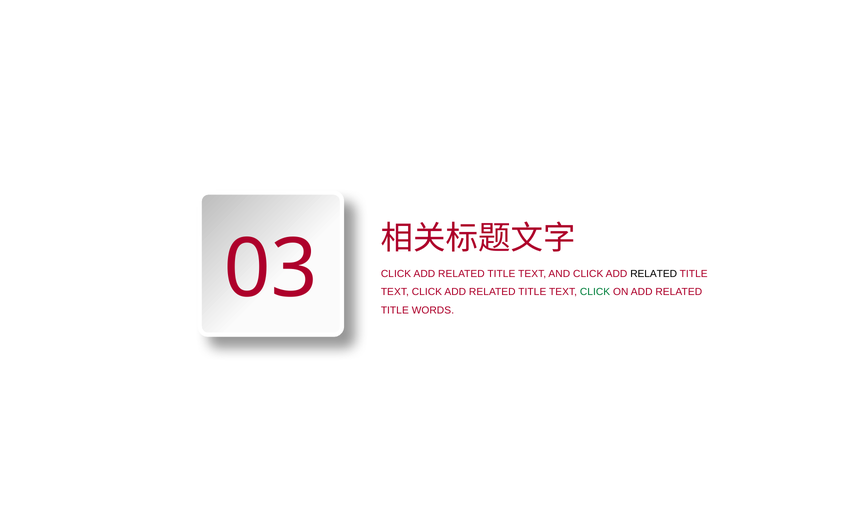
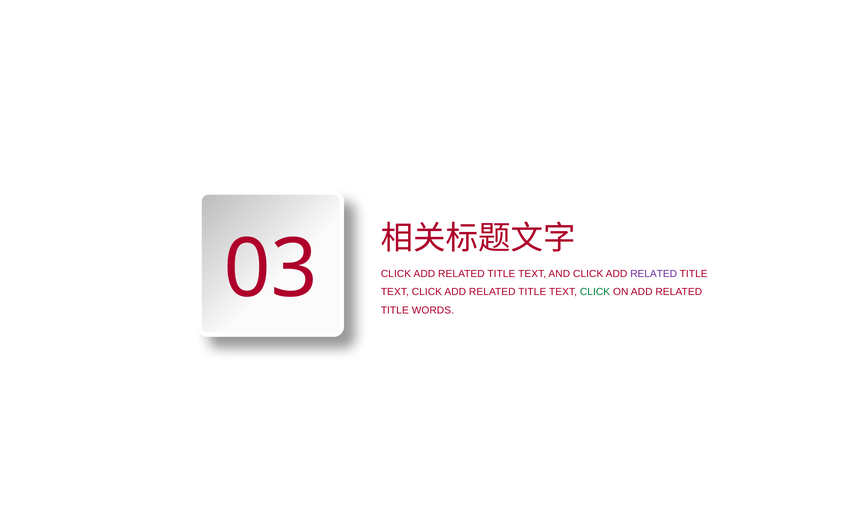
RELATED at (654, 274) colour: black -> purple
